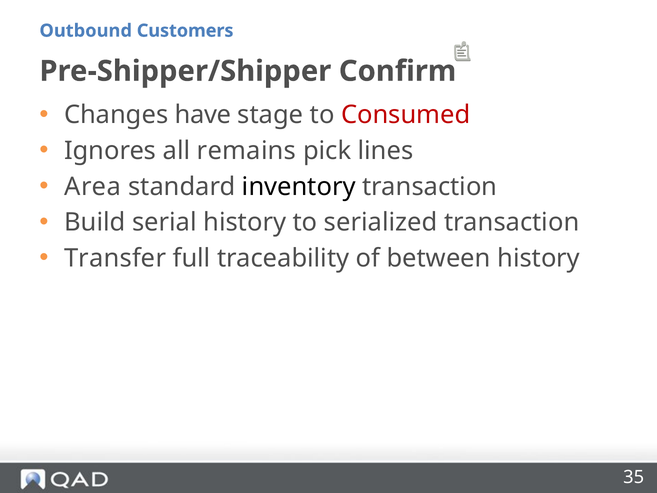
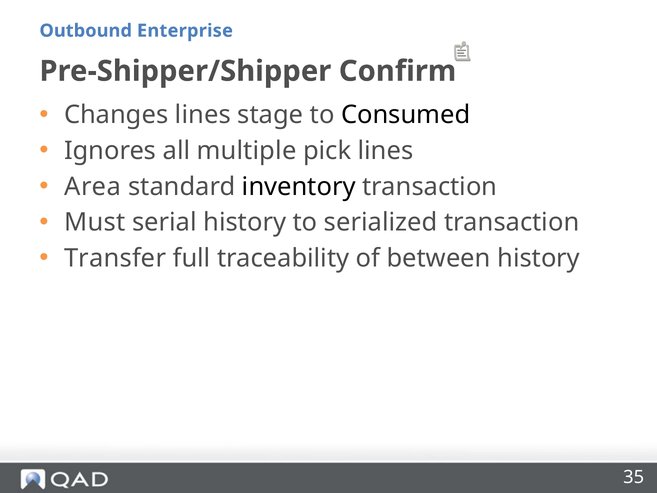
Customers: Customers -> Enterprise
Changes have: have -> lines
Consumed colour: red -> black
remains: remains -> multiple
Build: Build -> Must
